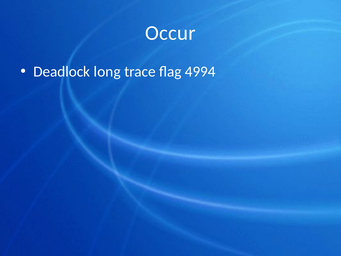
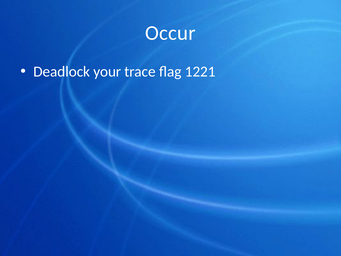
long: long -> your
4994: 4994 -> 1221
